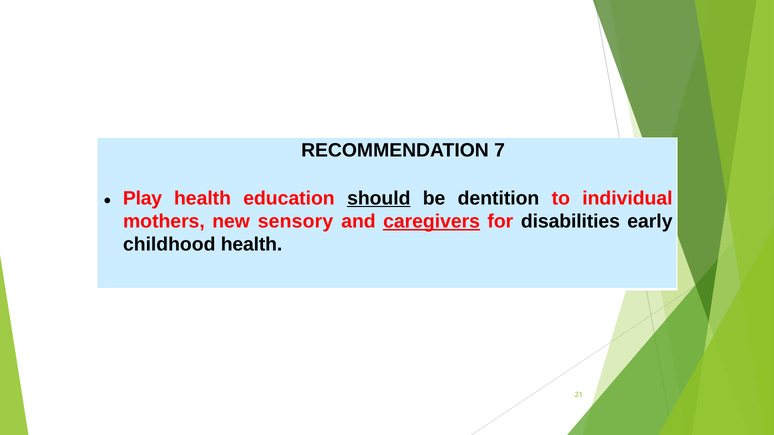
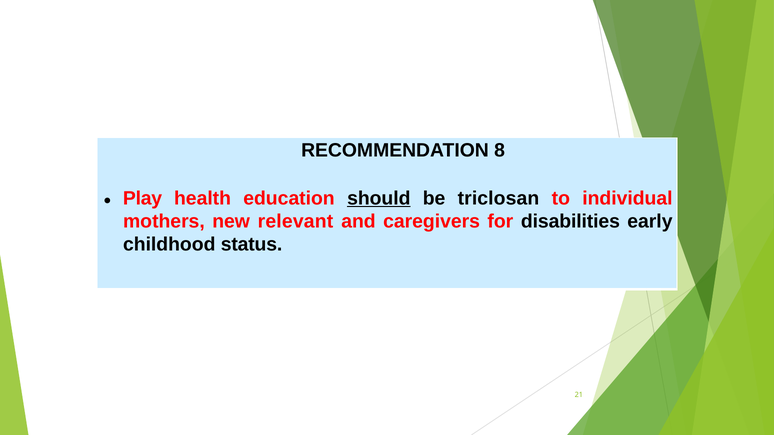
7: 7 -> 8
dentition: dentition -> triclosan
sensory: sensory -> relevant
caregivers underline: present -> none
childhood health: health -> status
